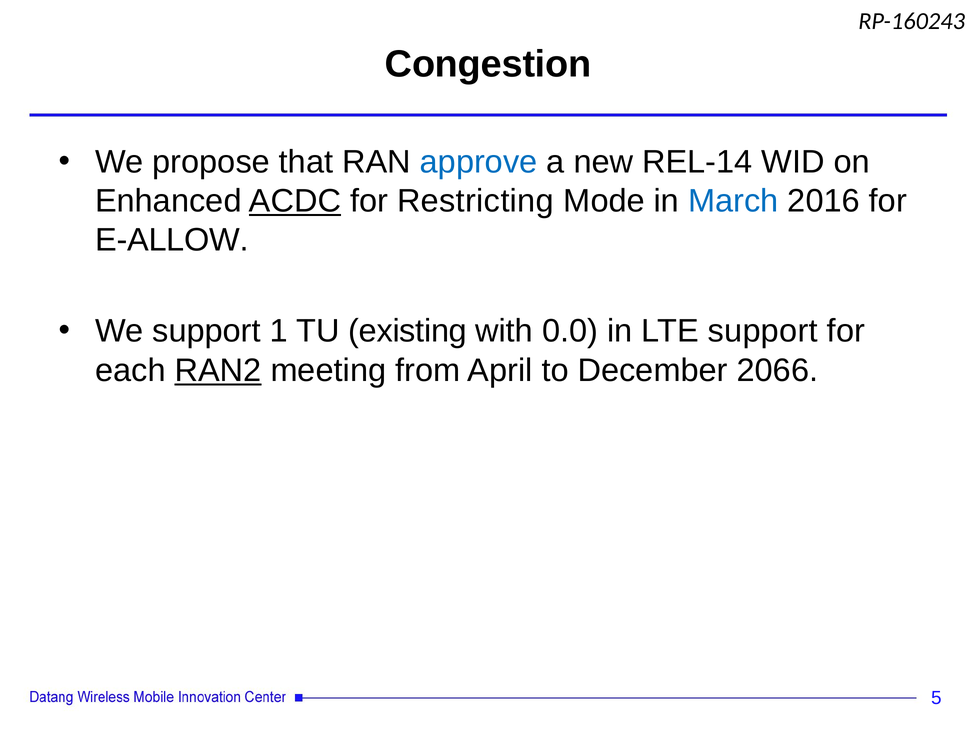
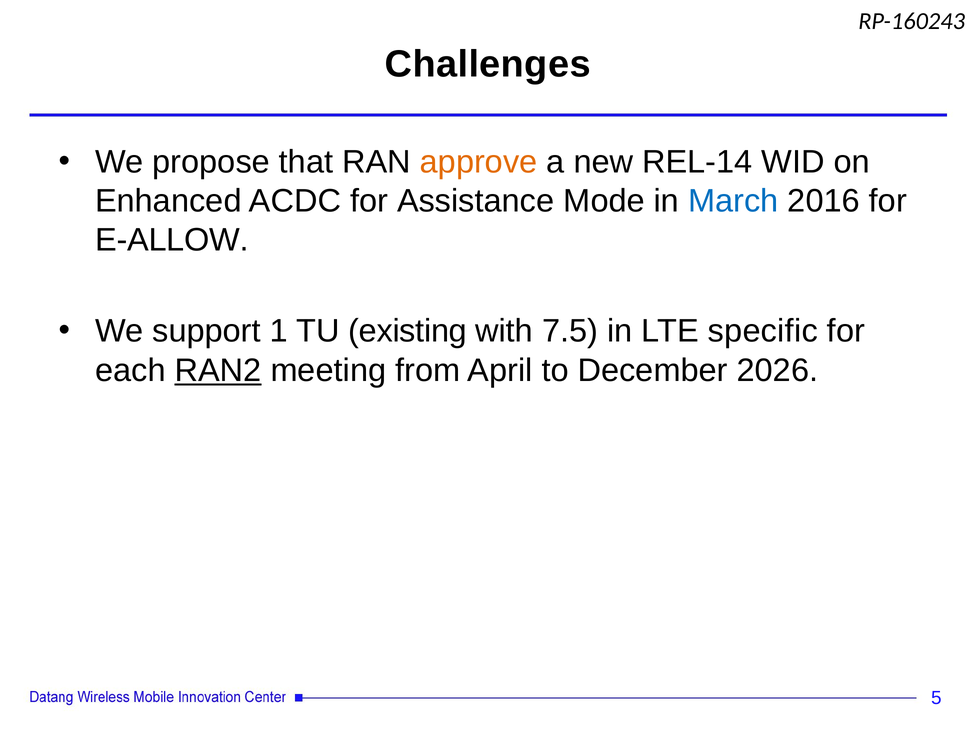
Congestion: Congestion -> Challenges
approve colour: blue -> orange
ACDC underline: present -> none
Restricting: Restricting -> Assistance
0.0: 0.0 -> 7.5
LTE support: support -> specific
2066: 2066 -> 2026
